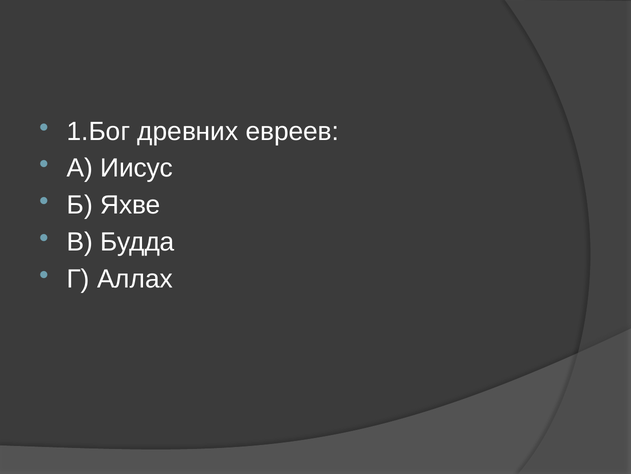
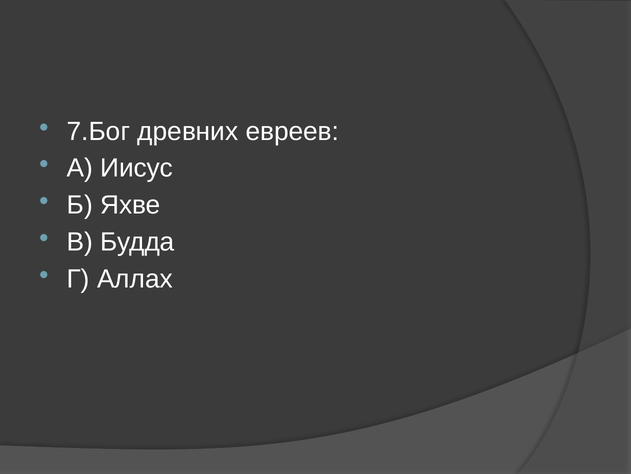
1.Бог: 1.Бог -> 7.Бог
